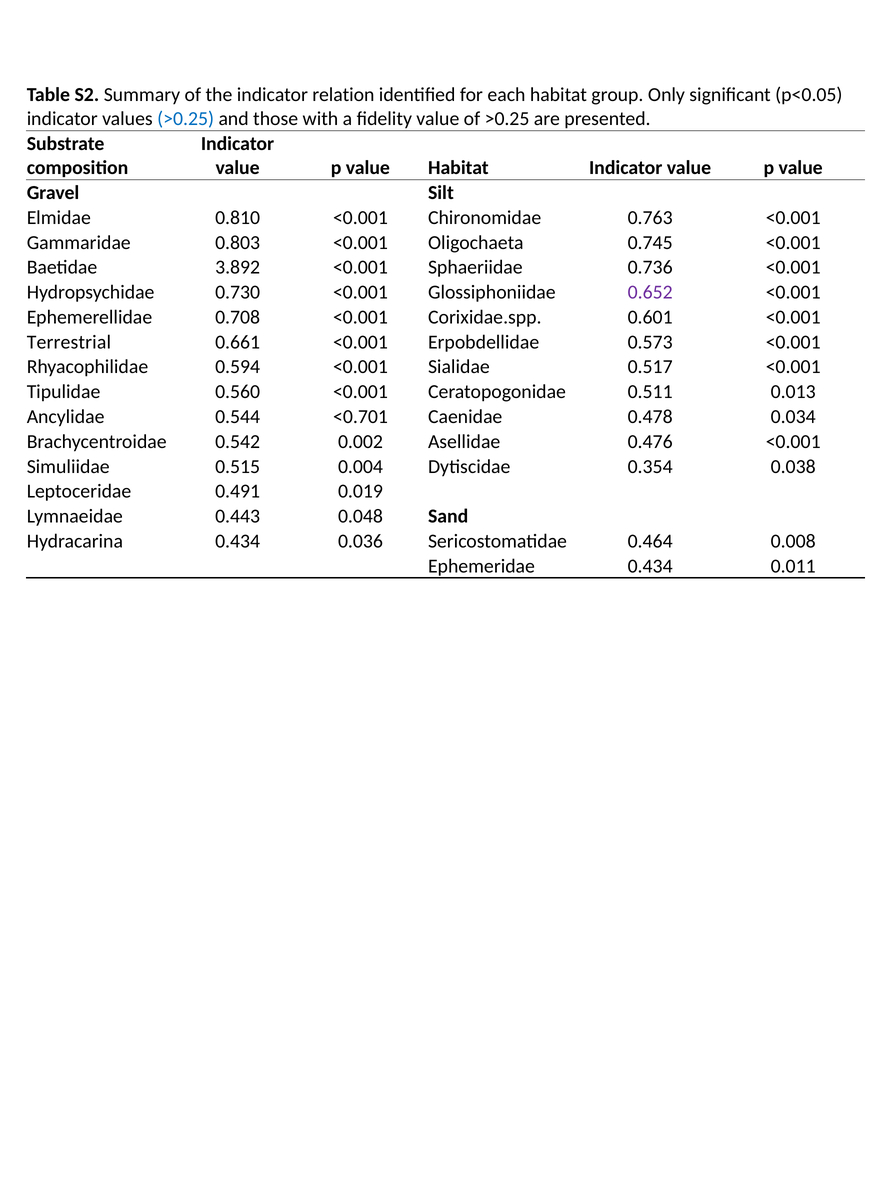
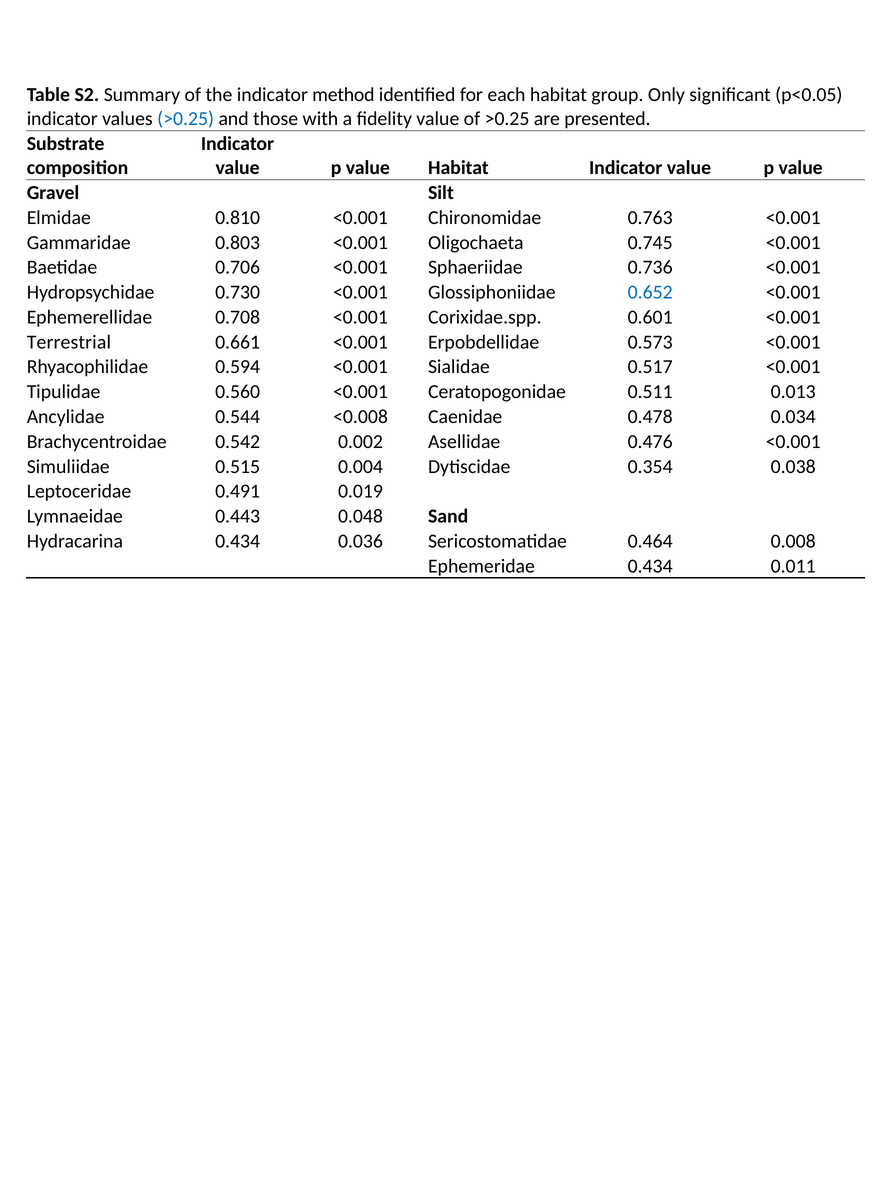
relation: relation -> method
3.892: 3.892 -> 0.706
0.652 colour: purple -> blue
<0.701: <0.701 -> <0.008
